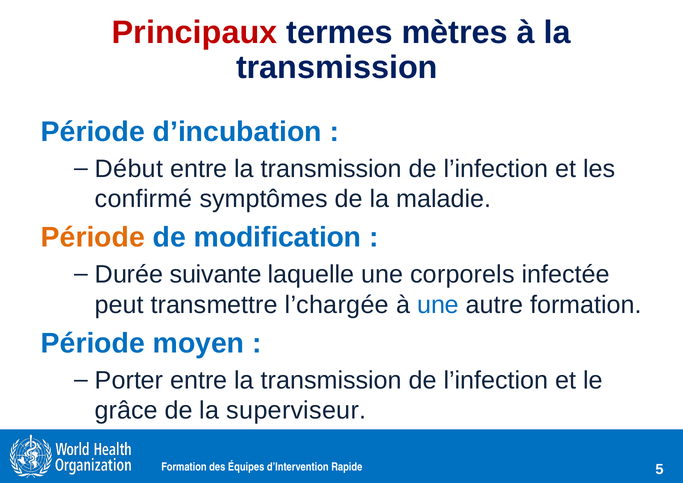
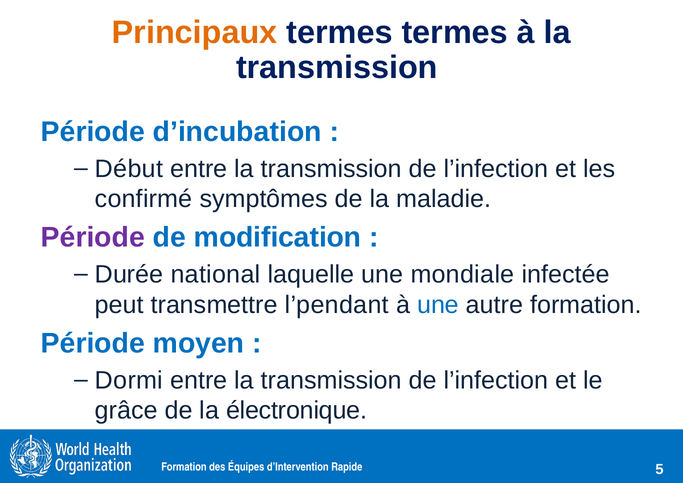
Principaux colour: red -> orange
termes mètres: mètres -> termes
Période at (93, 237) colour: orange -> purple
suivante: suivante -> national
corporels: corporels -> mondiale
l’chargée: l’chargée -> l’pendant
Porter: Porter -> Dormi
superviseur: superviseur -> électronique
